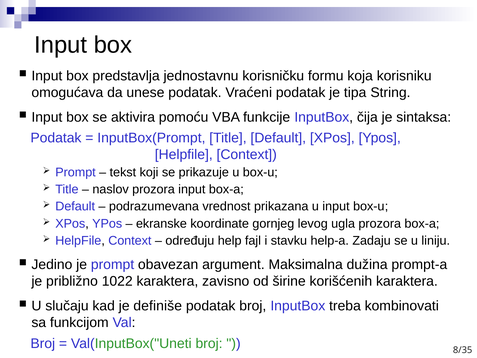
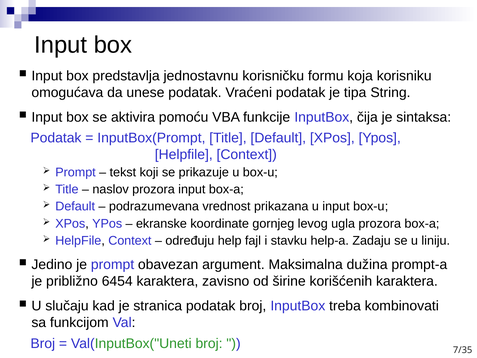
1022: 1022 -> 6454
definiše: definiše -> stranica
8/35: 8/35 -> 7/35
